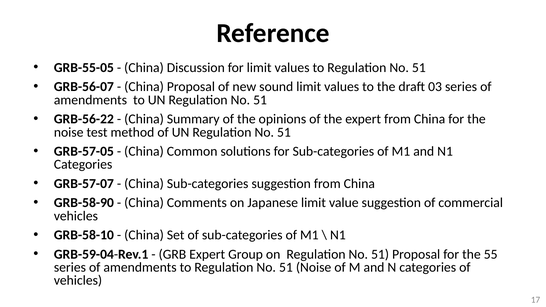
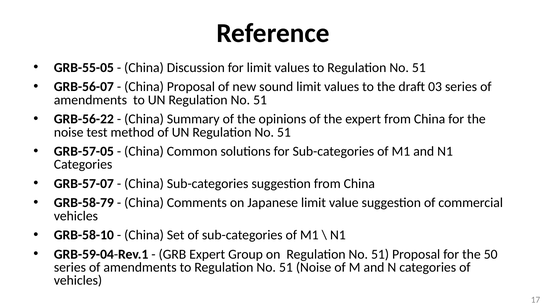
GRB-58-90: GRB-58-90 -> GRB-58-79
55: 55 -> 50
